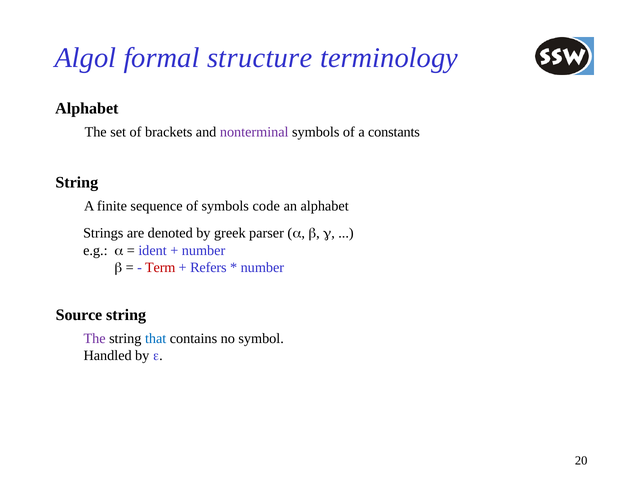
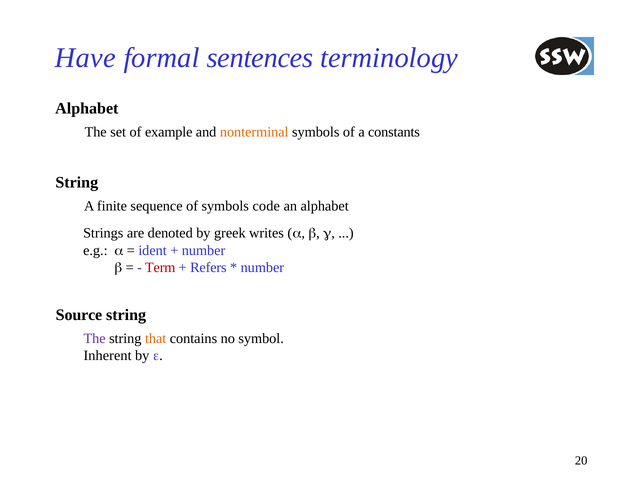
Algol: Algol -> Have
structure: structure -> sentences
brackets: brackets -> example
nonterminal colour: purple -> orange
parser: parser -> writes
that colour: blue -> orange
Handled: Handled -> Inherent
